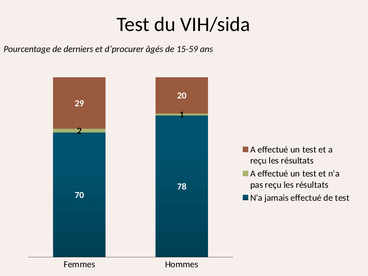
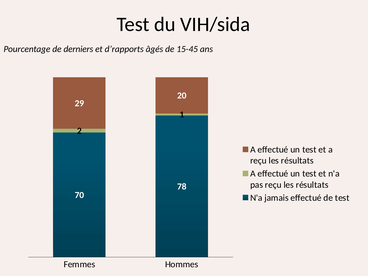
d’procurer: d’procurer -> d’rapports
15-59: 15-59 -> 15-45
